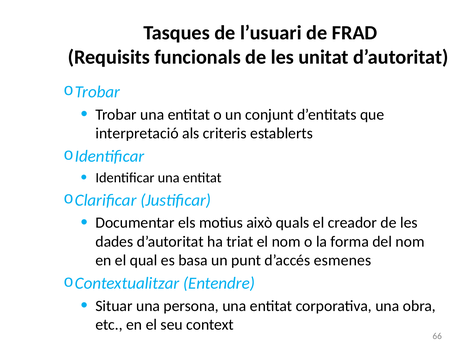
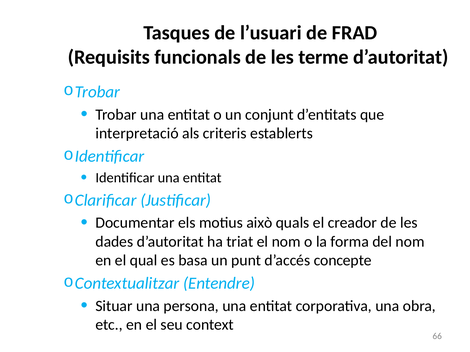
unitat: unitat -> terme
esmenes: esmenes -> concepte
